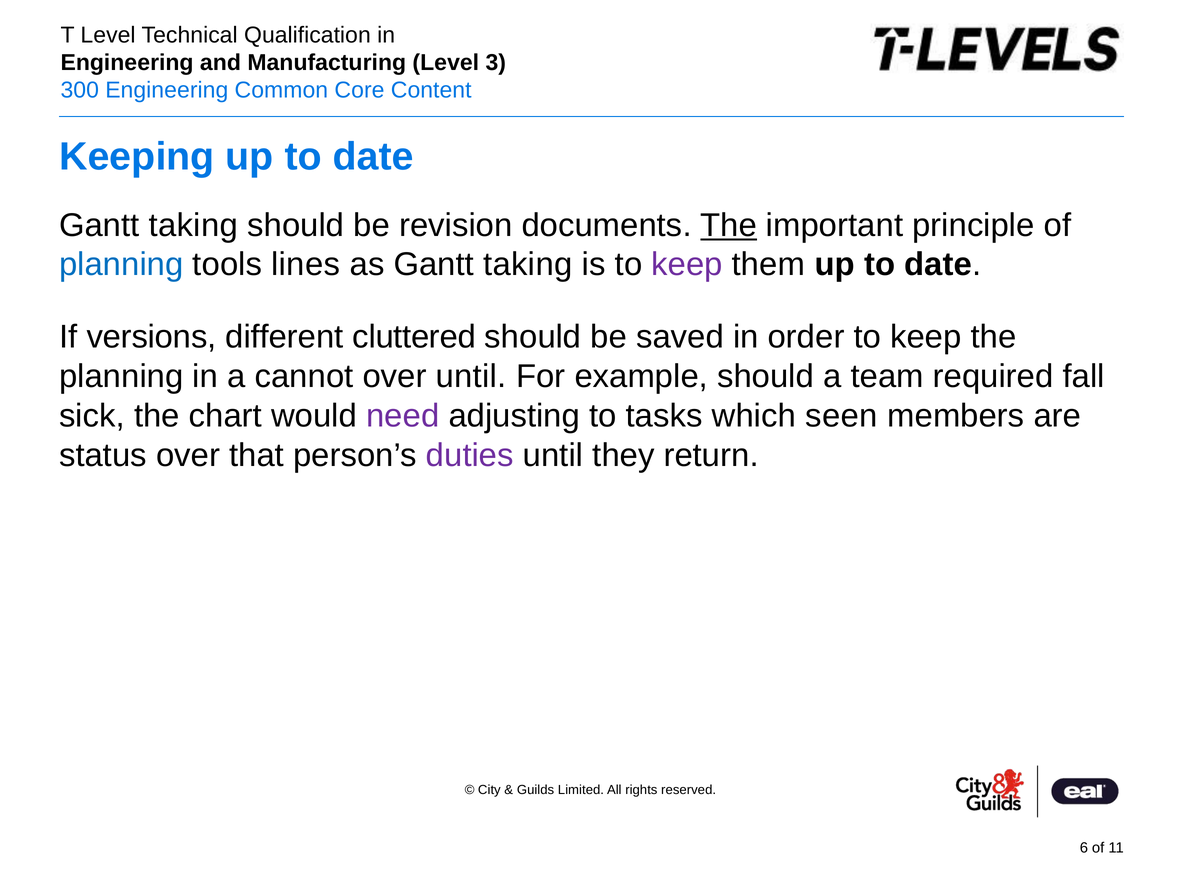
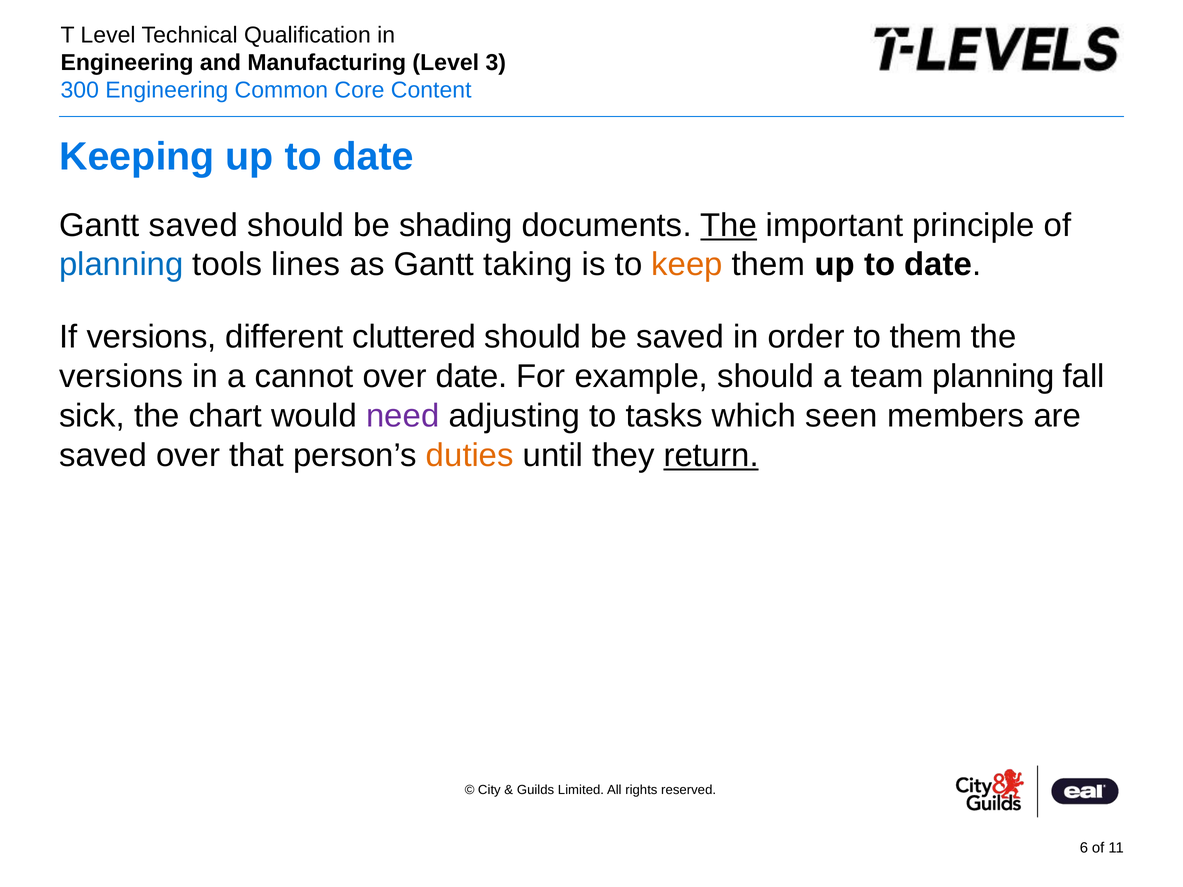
taking at (193, 225): taking -> saved
revision: revision -> shading
keep at (687, 265) colour: purple -> orange
order to keep: keep -> them
planning at (121, 376): planning -> versions
over until: until -> date
team required: required -> planning
status at (103, 455): status -> saved
duties colour: purple -> orange
return underline: none -> present
